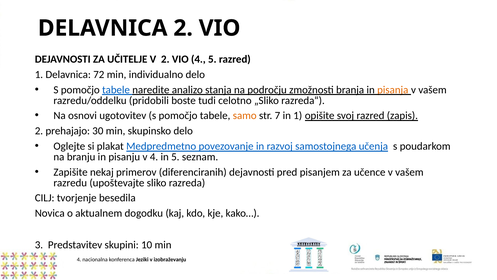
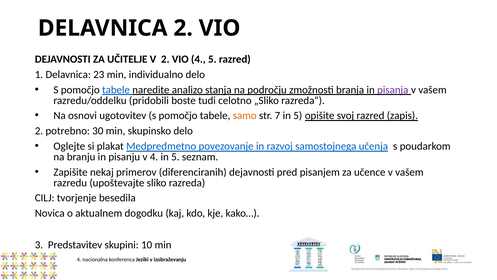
72: 72 -> 23
pisanja colour: orange -> purple
7 in 1: 1 -> 5
prehajajo: prehajajo -> potrebno
